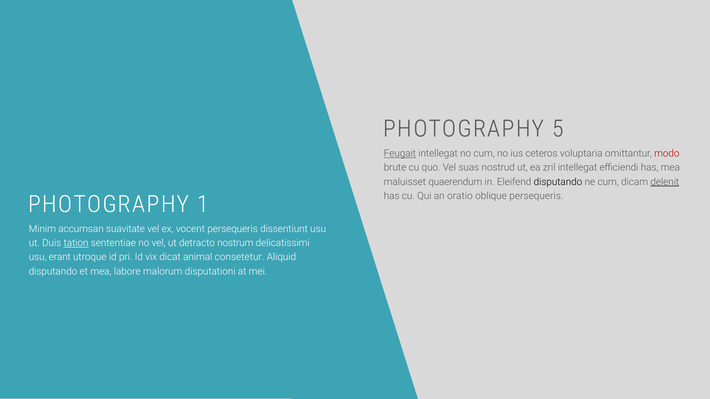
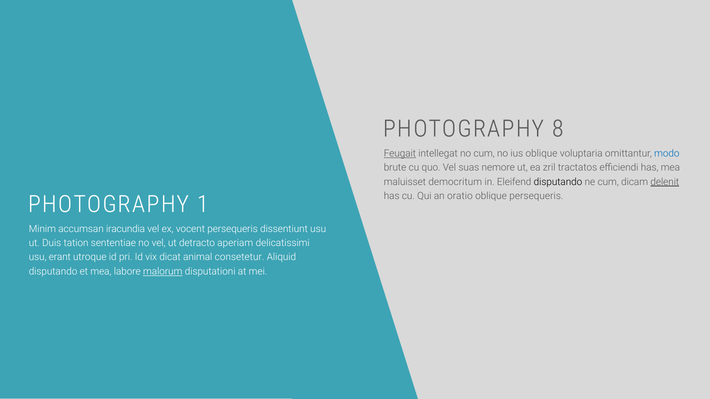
5: 5 -> 8
ius ceteros: ceteros -> oblique
modo colour: red -> blue
nostrud: nostrud -> nemore
zril intellegat: intellegat -> tractatos
quaerendum: quaerendum -> democritum
suavitate: suavitate -> iracundia
tation underline: present -> none
nostrum: nostrum -> aperiam
malorum underline: none -> present
